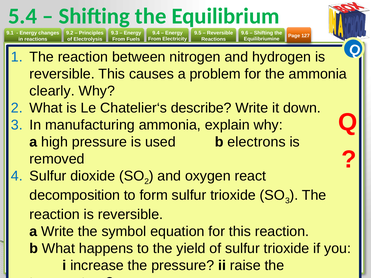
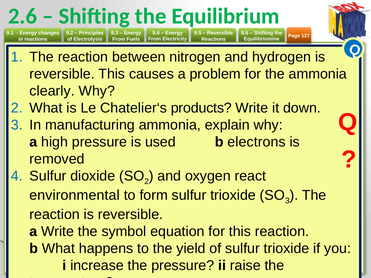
5.4: 5.4 -> 2.6
describe: describe -> products
decomposition: decomposition -> environmental
